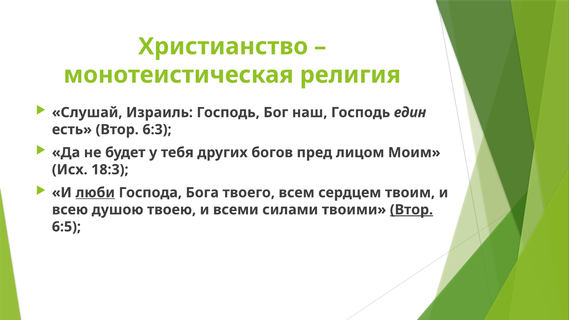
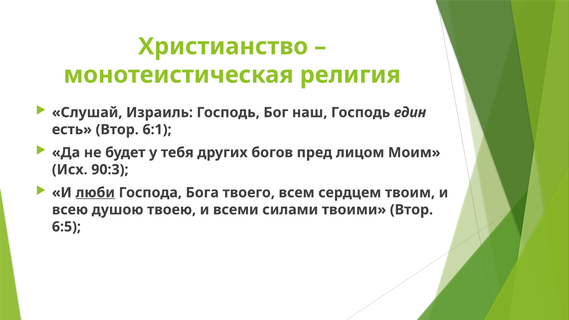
6:3: 6:3 -> 6:1
18:3: 18:3 -> 90:3
Втор at (411, 210) underline: present -> none
